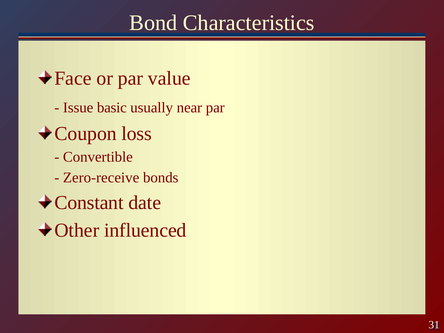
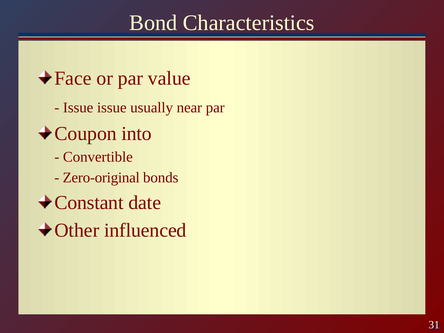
Issue basic: basic -> issue
loss: loss -> into
Zero-receive: Zero-receive -> Zero-original
